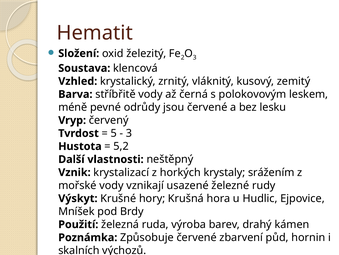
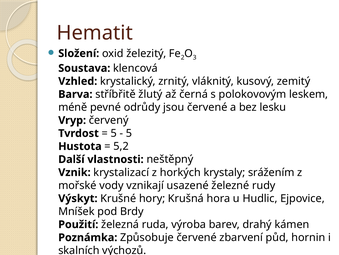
stříbřitě vody: vody -> žlutý
3 at (129, 133): 3 -> 5
